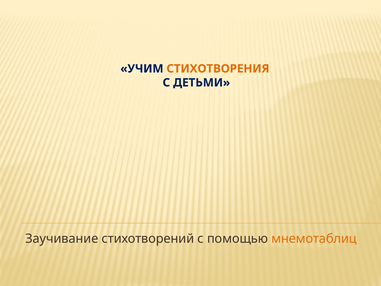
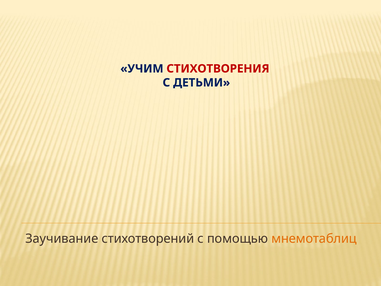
СТИХОТВОРЕНИЯ colour: orange -> red
